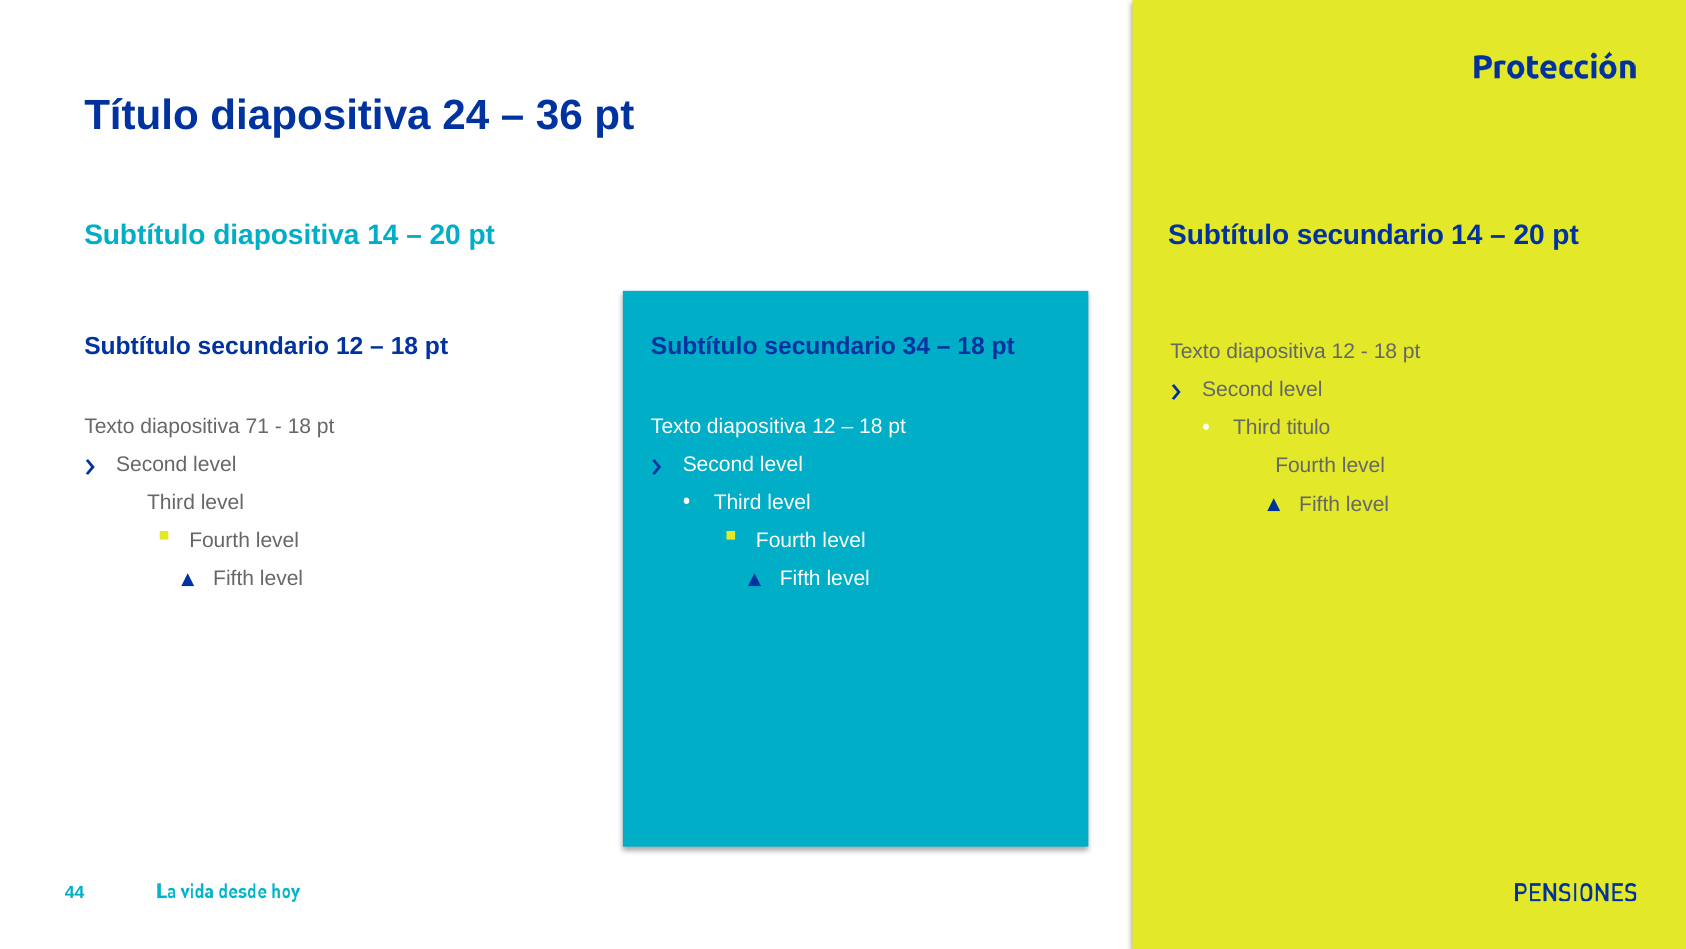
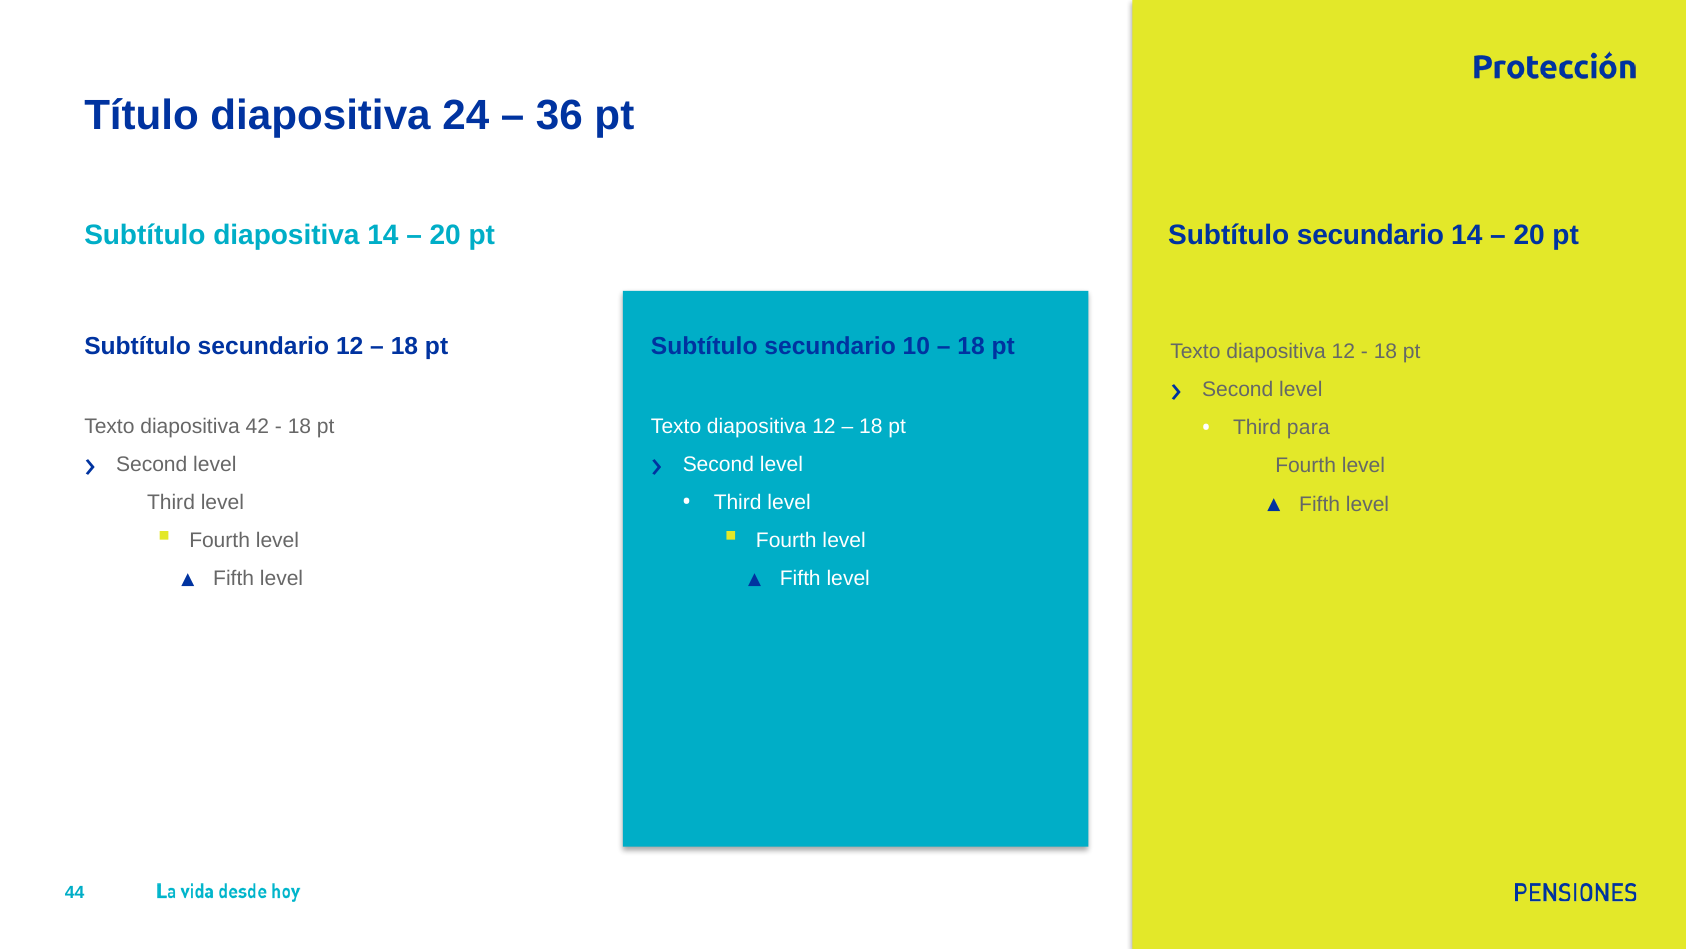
34: 34 -> 10
71: 71 -> 42
titulo: titulo -> para
